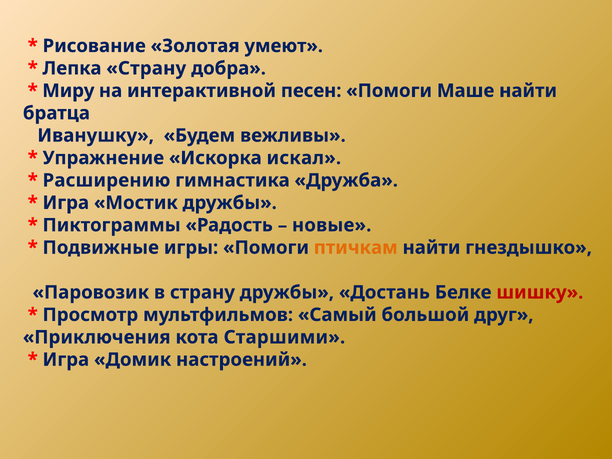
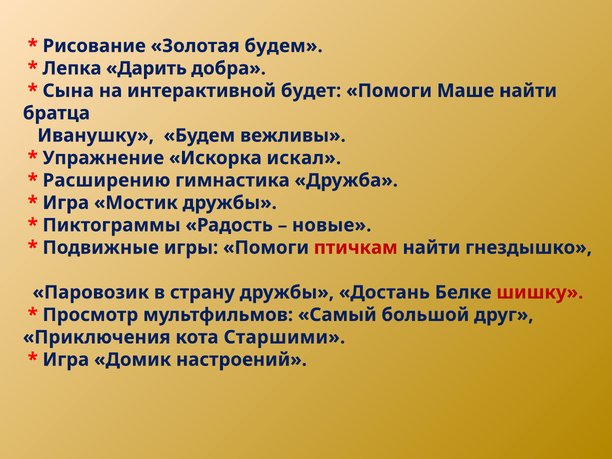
Золотая умеют: умеют -> будем
Лепка Страну: Страну -> Дарить
Миру: Миру -> Сына
песен: песен -> будет
птичкам colour: orange -> red
